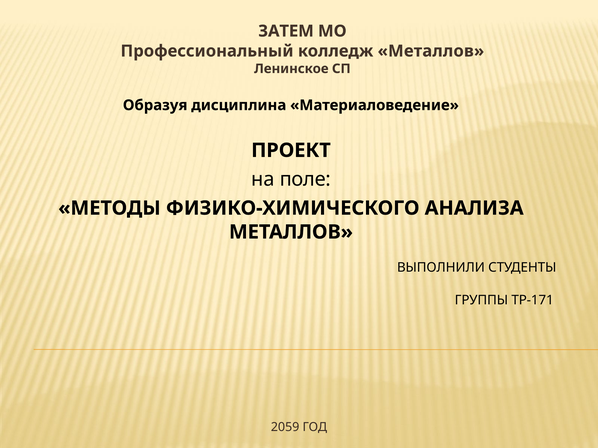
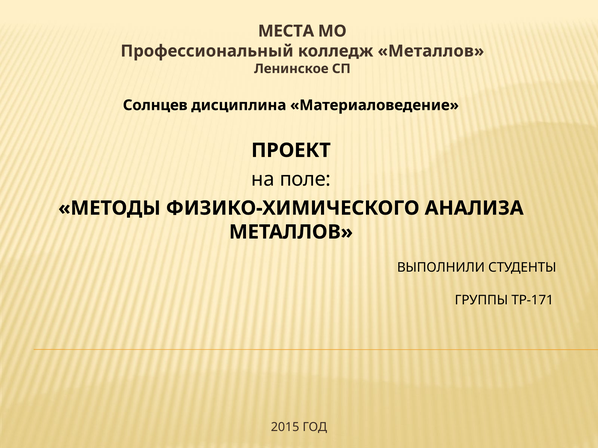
ЗАТЕМ: ЗАТЕМ -> МЕСТА
Образуя: Образуя -> Солнцев
2059: 2059 -> 2015
